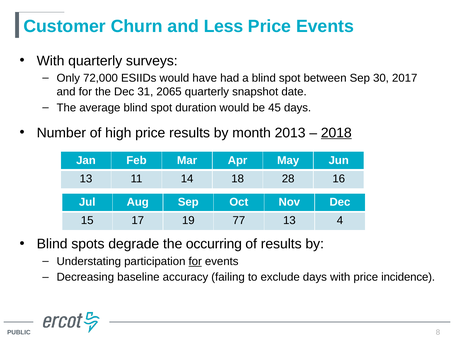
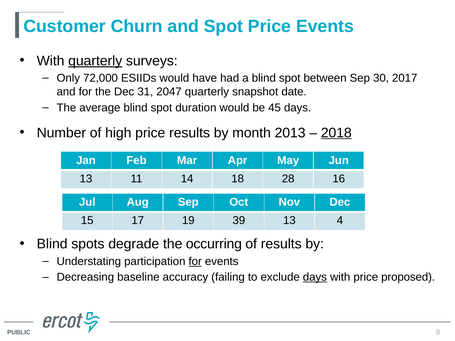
and Less: Less -> Spot
quarterly at (95, 61) underline: none -> present
2065: 2065 -> 2047
77: 77 -> 39
days at (315, 277) underline: none -> present
incidence: incidence -> proposed
